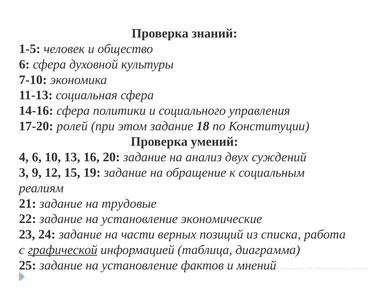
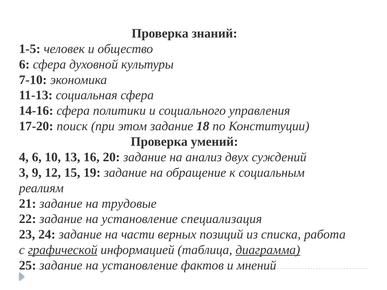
ролей: ролей -> поиск
экономические: экономические -> специализация
диаграмма underline: none -> present
